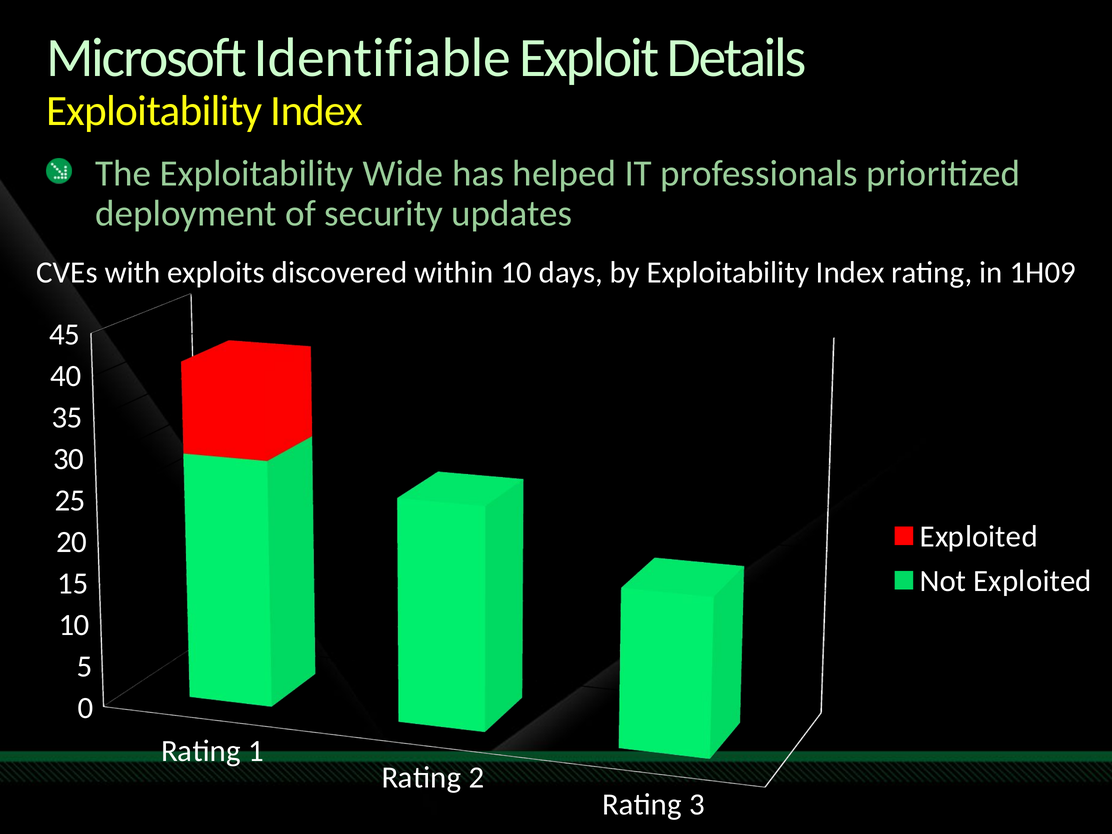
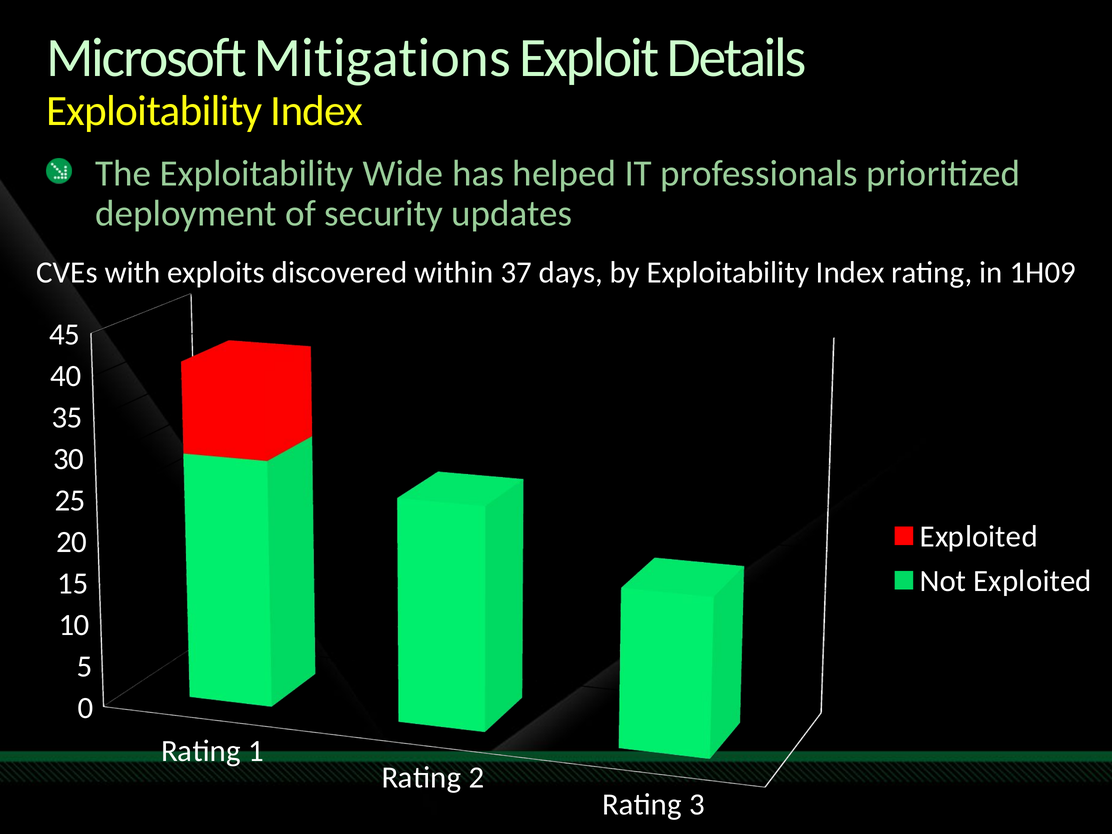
Identifiable: Identifiable -> Mitigations
within 10: 10 -> 37
